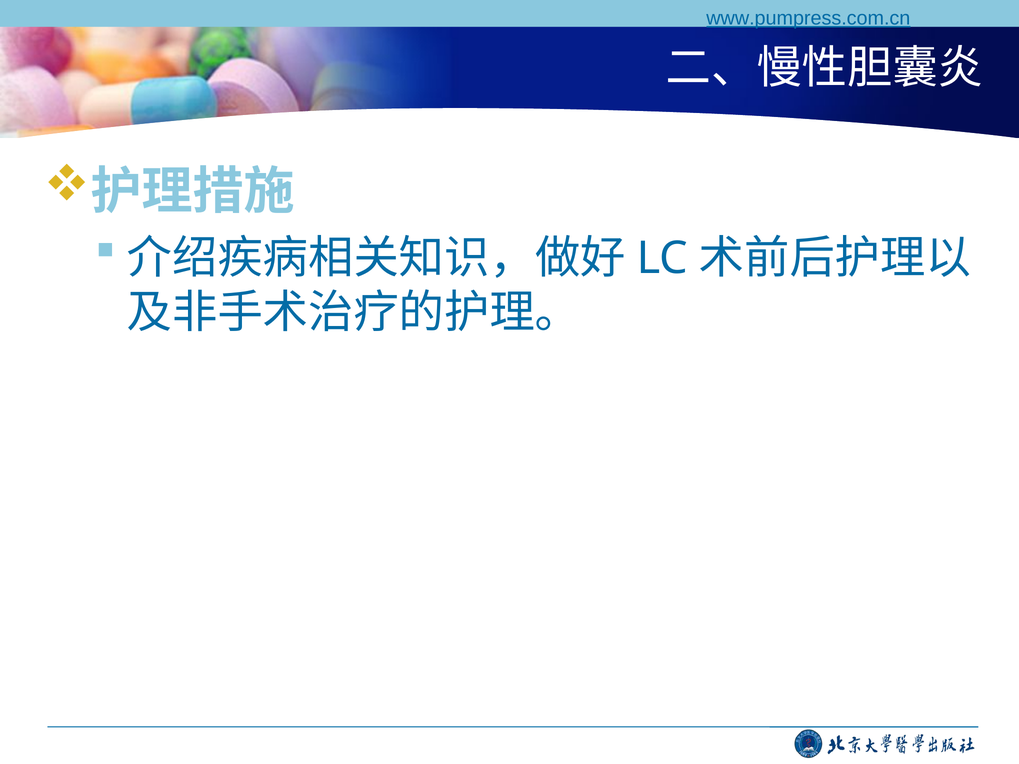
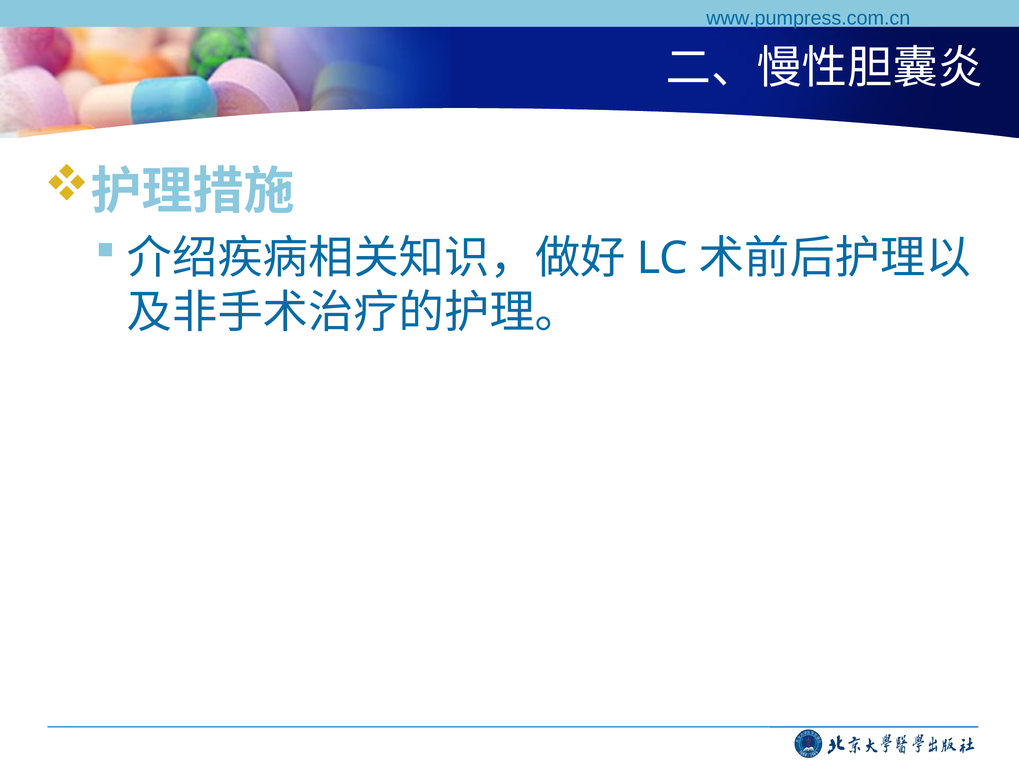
www.pumpress.com.cn underline: present -> none
